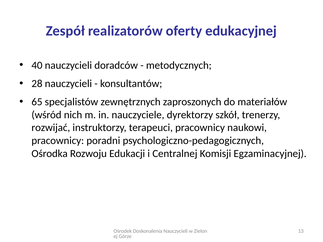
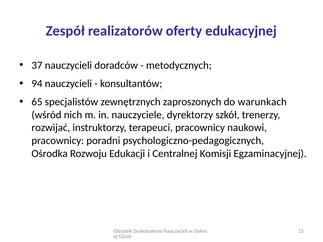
40: 40 -> 37
28: 28 -> 94
materiałów: materiałów -> warunkach
